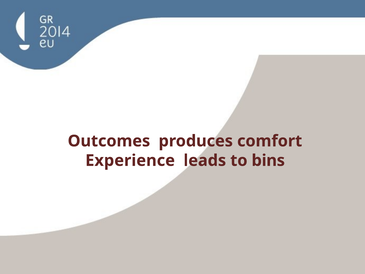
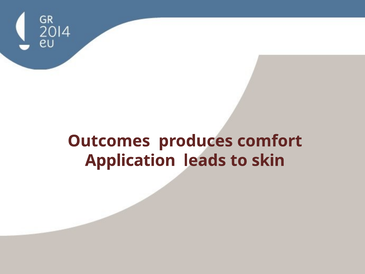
Experience: Experience -> Application
bins: bins -> skin
